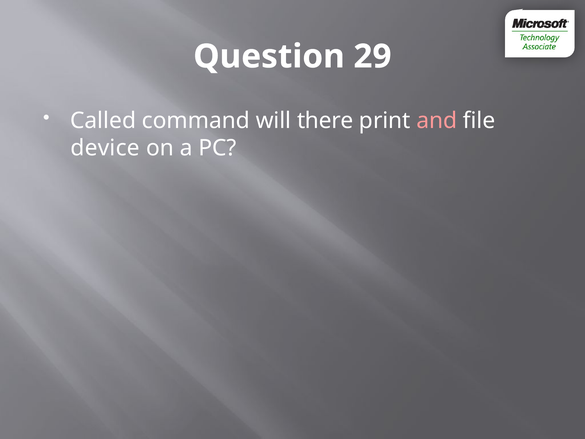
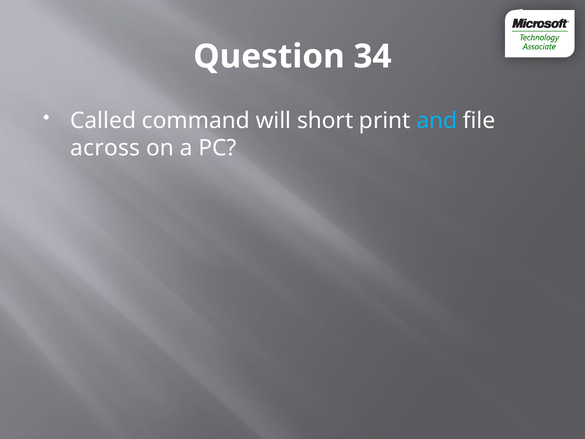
29: 29 -> 34
there: there -> short
and colour: pink -> light blue
device: device -> across
